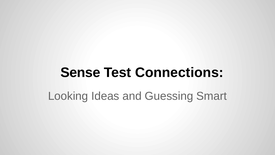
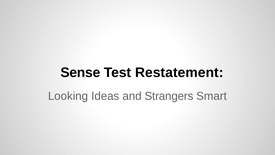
Connections: Connections -> Restatement
Guessing: Guessing -> Strangers
